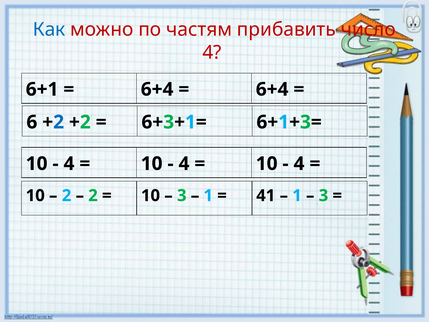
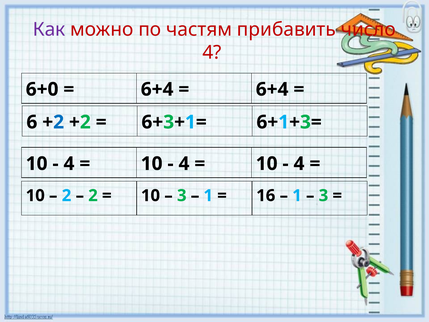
Как colour: blue -> purple
6+1: 6+1 -> 6+0
41: 41 -> 16
